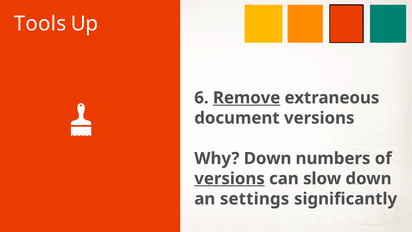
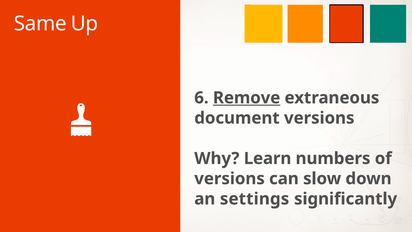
Tools: Tools -> Same
Why Down: Down -> Learn
versions at (230, 178) underline: present -> none
